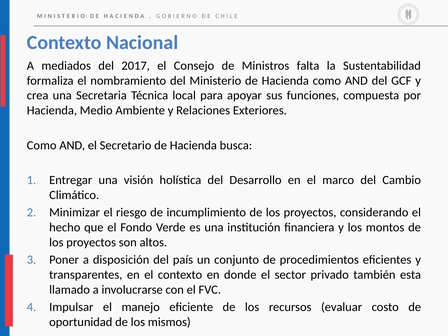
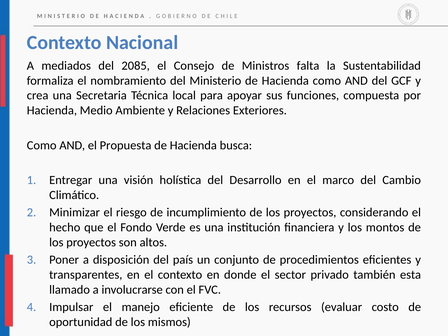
2017: 2017 -> 2085
Secretario: Secretario -> Propuesta
